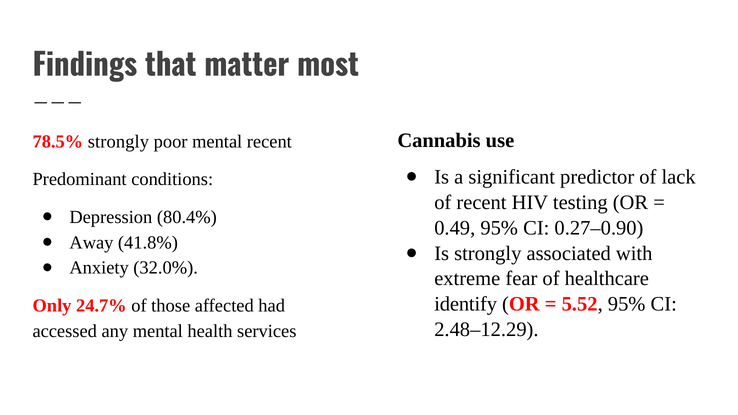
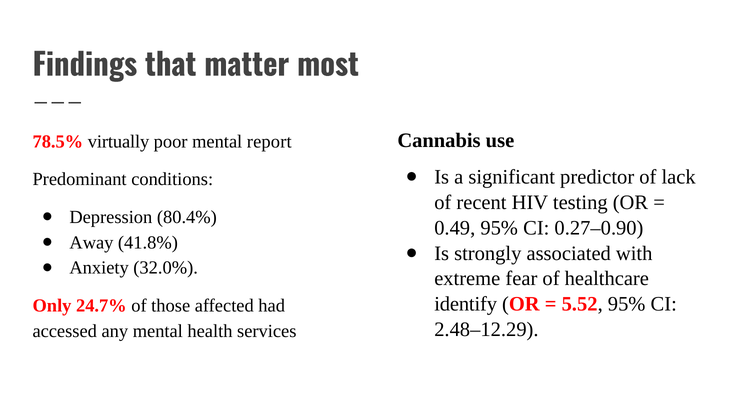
78.5% strongly: strongly -> virtually
mental recent: recent -> report
